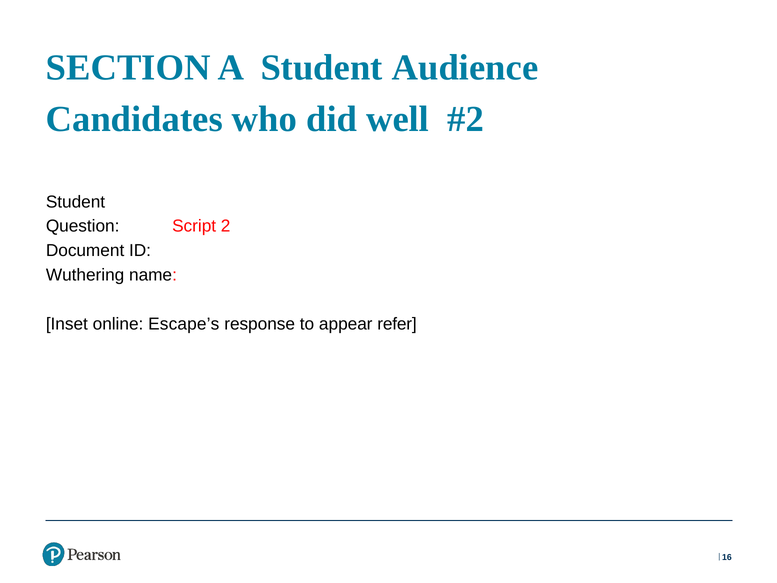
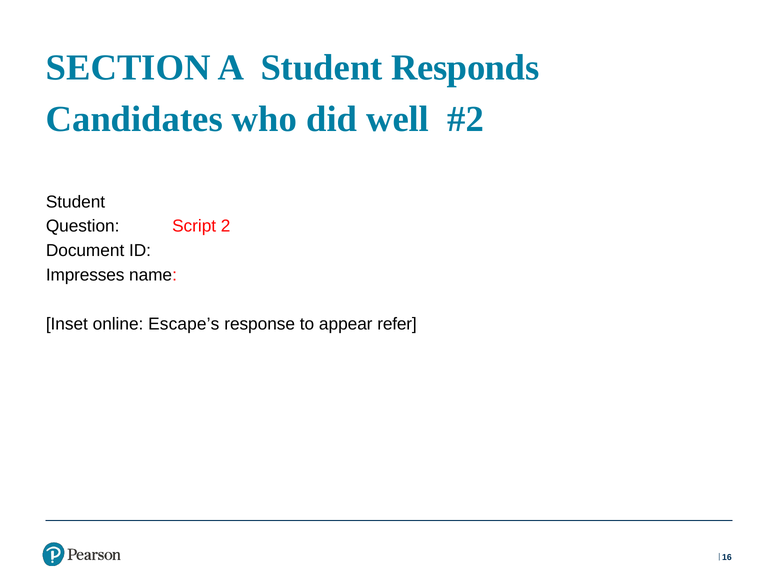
Audience: Audience -> Responds
Wuthering: Wuthering -> Impresses
